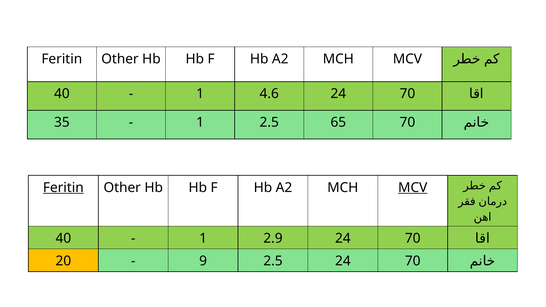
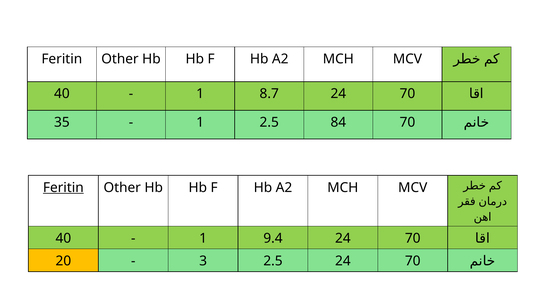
4.6: 4.6 -> 8.7
65: 65 -> 84
MCV at (413, 188) underline: present -> none
2.9: 2.9 -> 9.4
9: 9 -> 3
